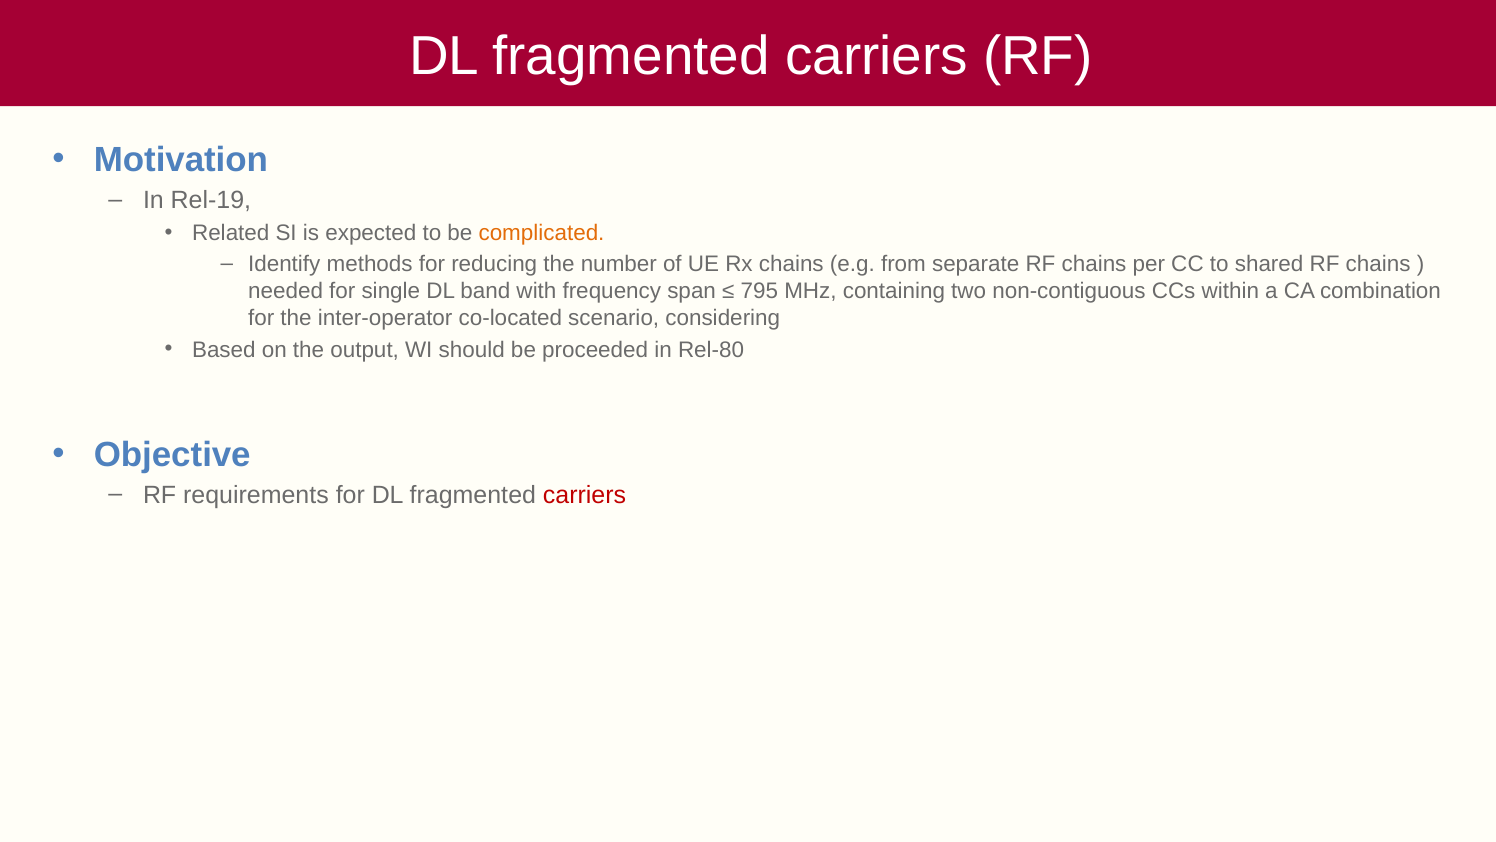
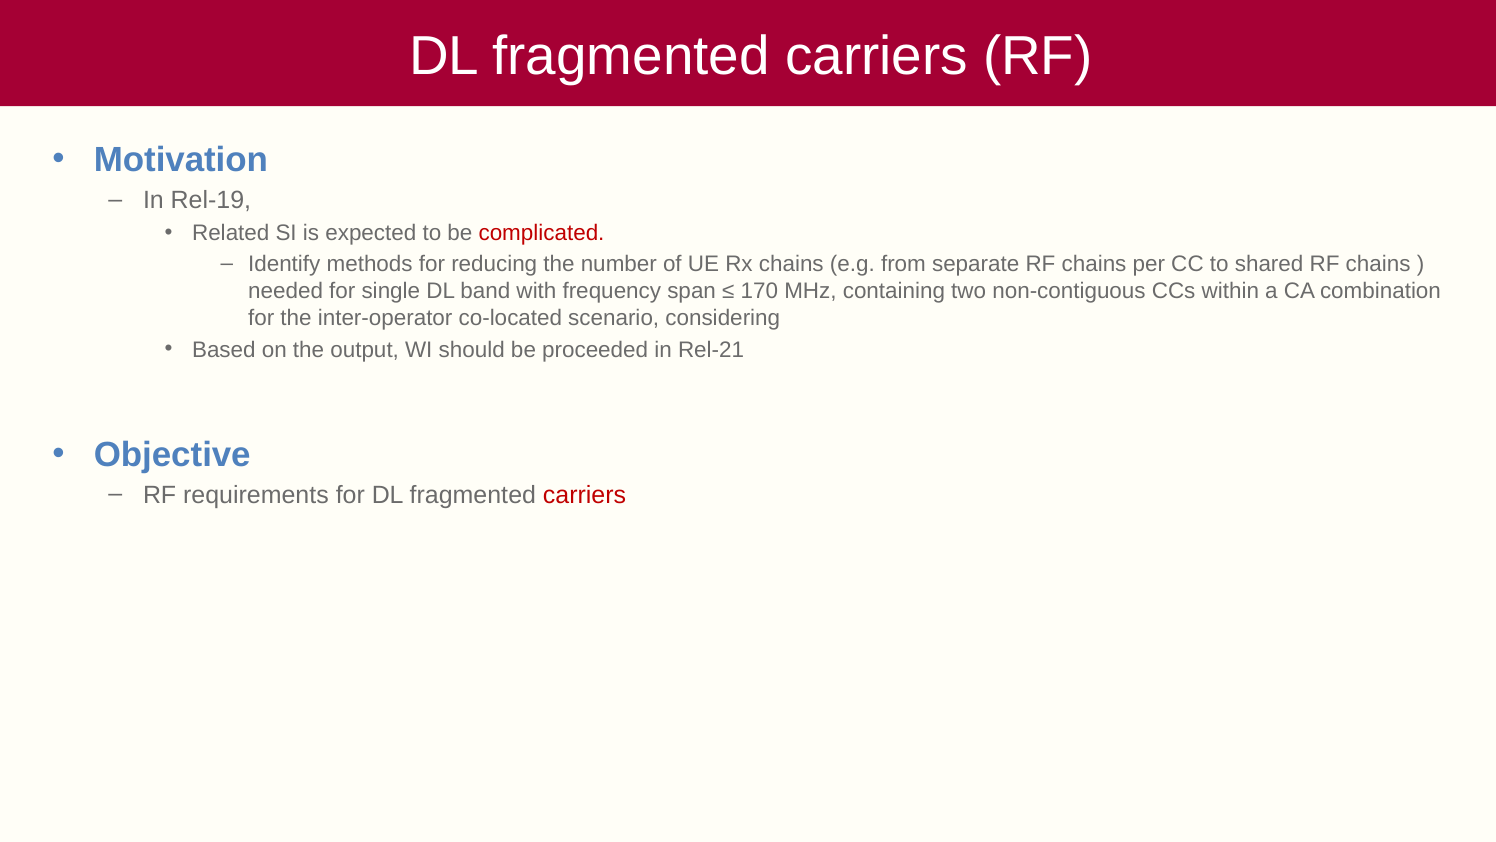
complicated colour: orange -> red
795: 795 -> 170
Rel-80: Rel-80 -> Rel-21
